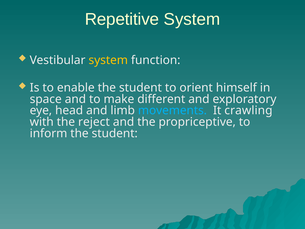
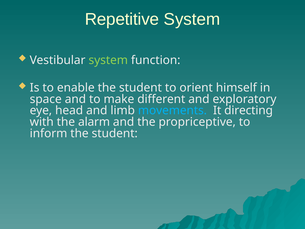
system at (108, 60) colour: yellow -> light green
crawling: crawling -> directing
reject: reject -> alarm
